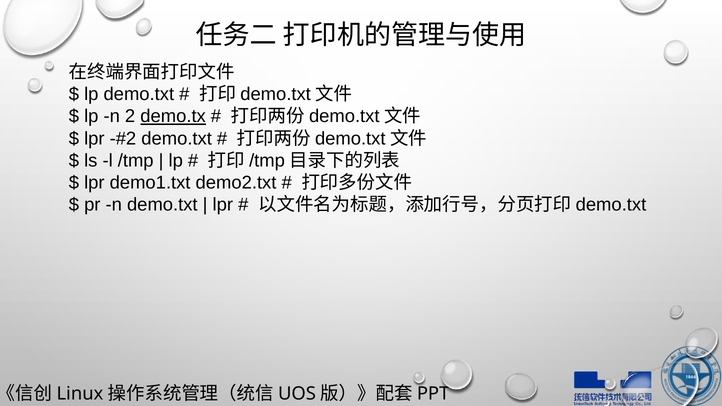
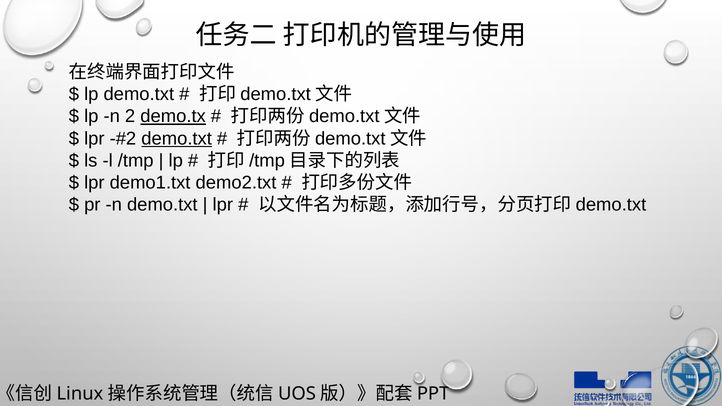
demo.txt at (177, 139) underline: none -> present
